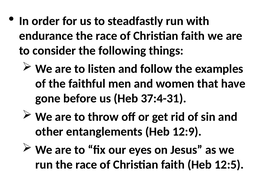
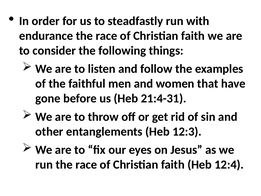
37:4-31: 37:4-31 -> 21:4-31
12:9: 12:9 -> 12:3
12:5: 12:5 -> 12:4
